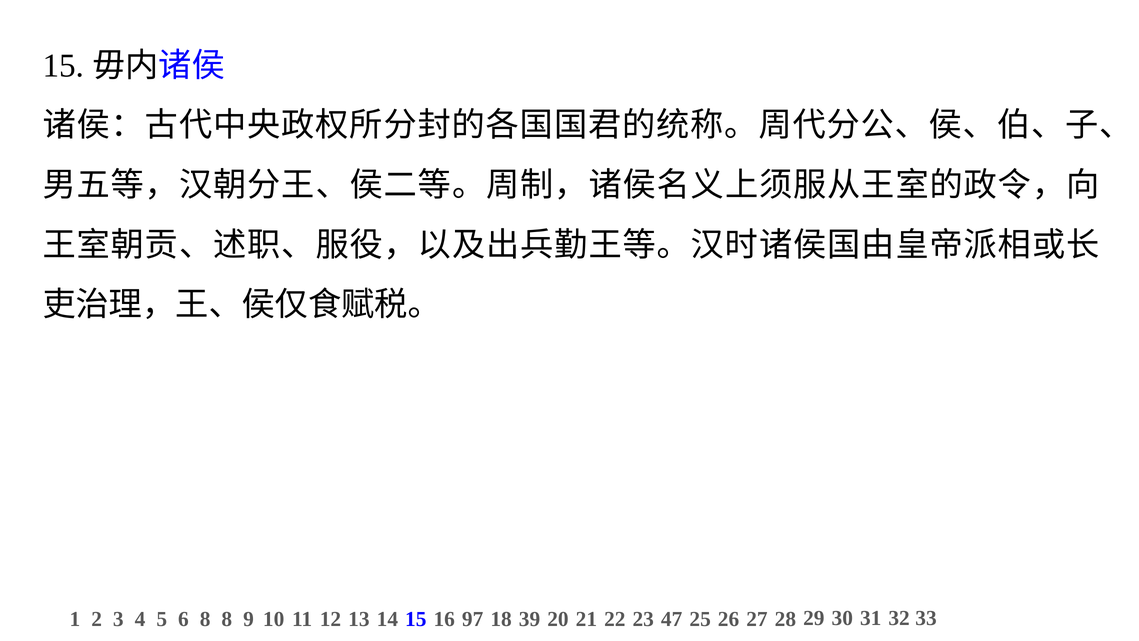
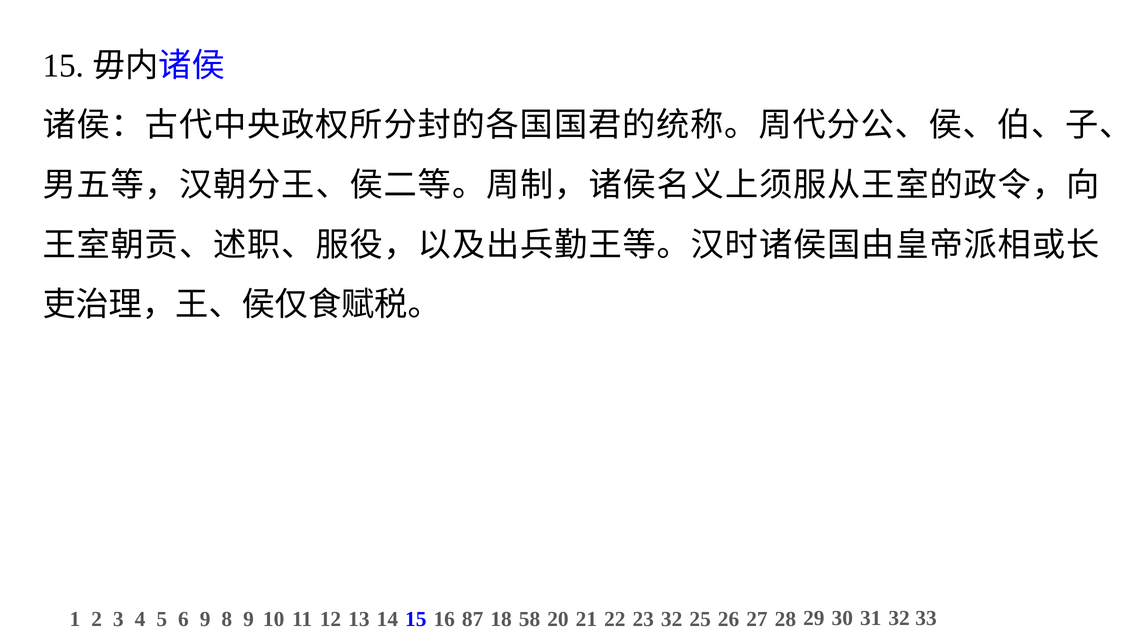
6 8: 8 -> 9
97: 97 -> 87
39: 39 -> 58
23 47: 47 -> 32
